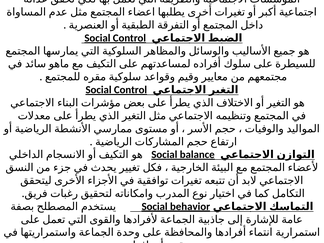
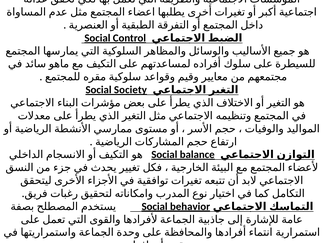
Control at (131, 90): Control -> Society
